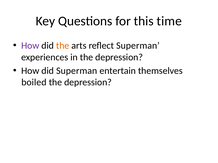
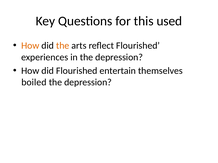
time: time -> used
How at (30, 46) colour: purple -> orange
reflect Superman: Superman -> Flourished
did Superman: Superman -> Flourished
